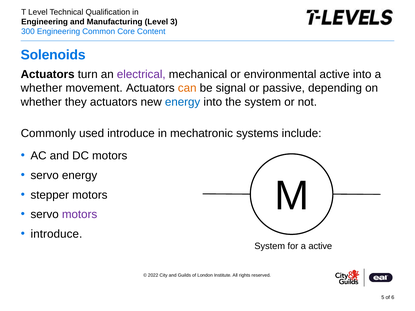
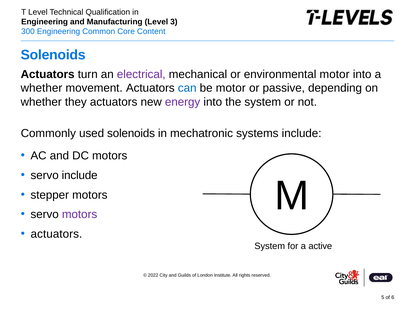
environmental active: active -> motor
can colour: orange -> blue
be signal: signal -> motor
energy at (183, 102) colour: blue -> purple
used introduce: introduce -> solenoids
servo energy: energy -> include
introduce at (56, 234): introduce -> actuators
